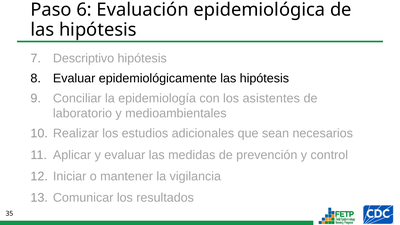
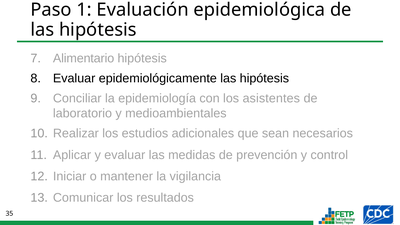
6: 6 -> 1
Descriptivo: Descriptivo -> Alimentario
